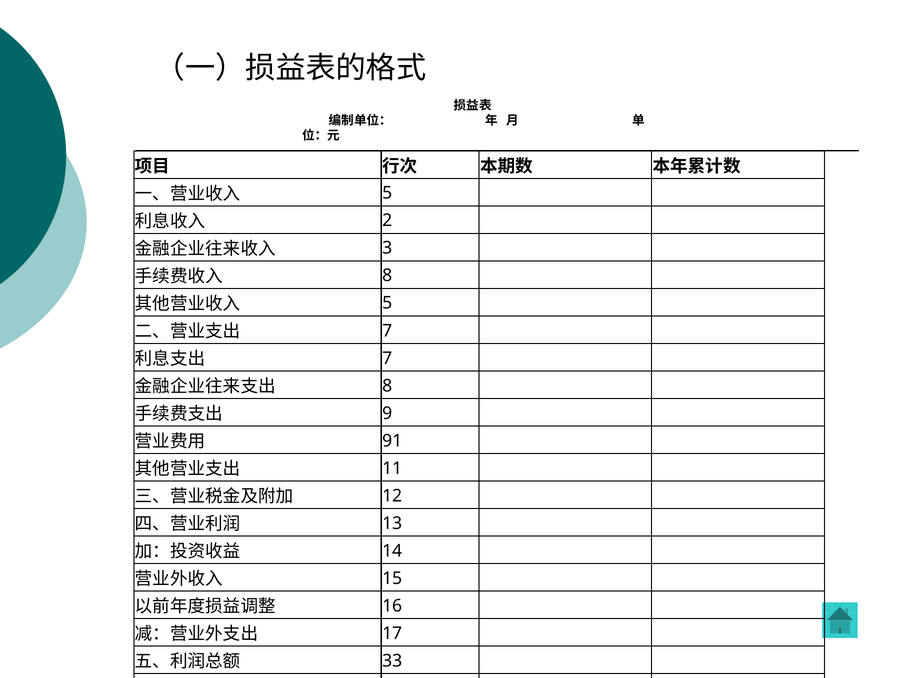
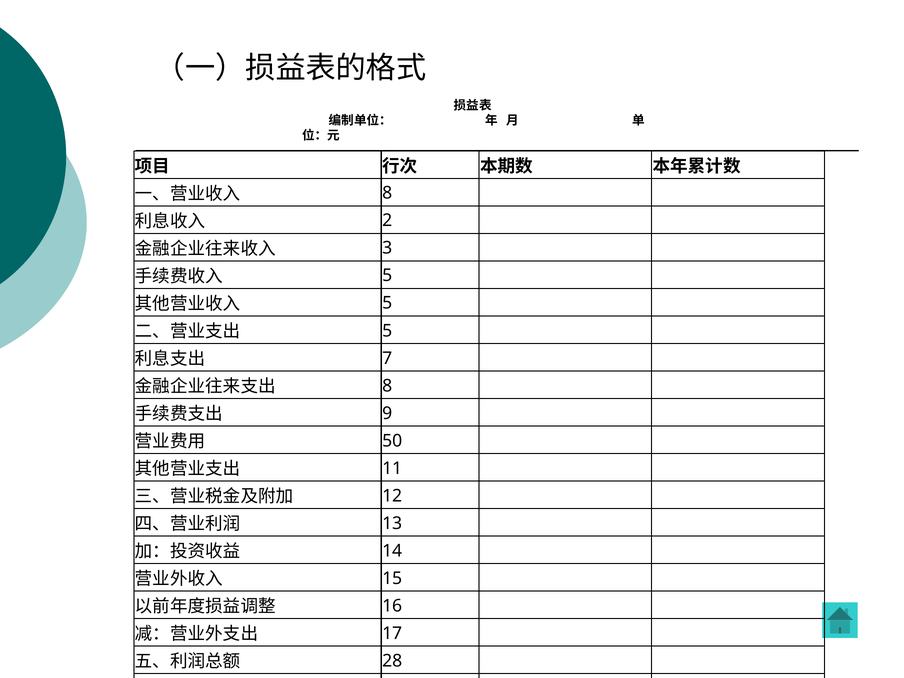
5 at (387, 193): 5 -> 8
8 at (387, 276): 8 -> 5
7 at (387, 331): 7 -> 5
91: 91 -> 50
33: 33 -> 28
